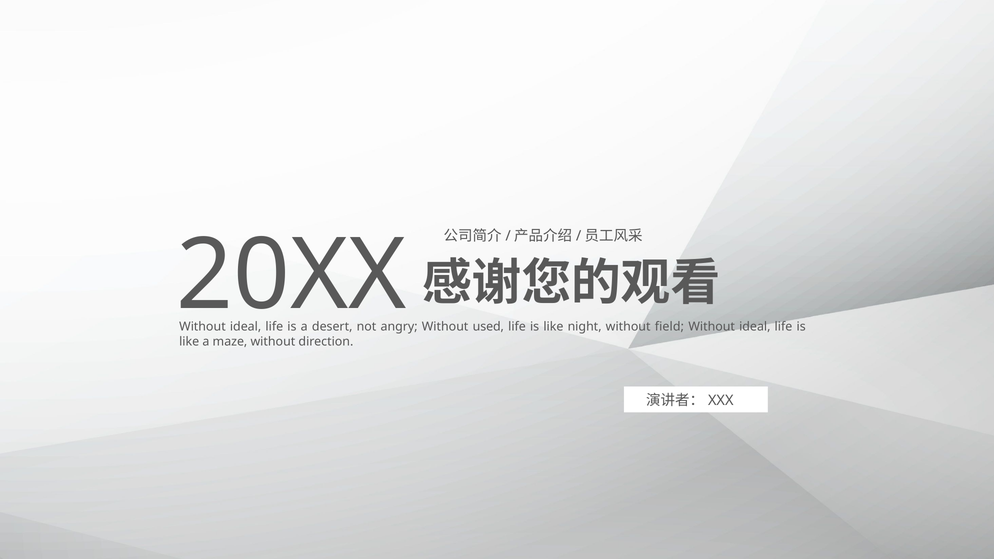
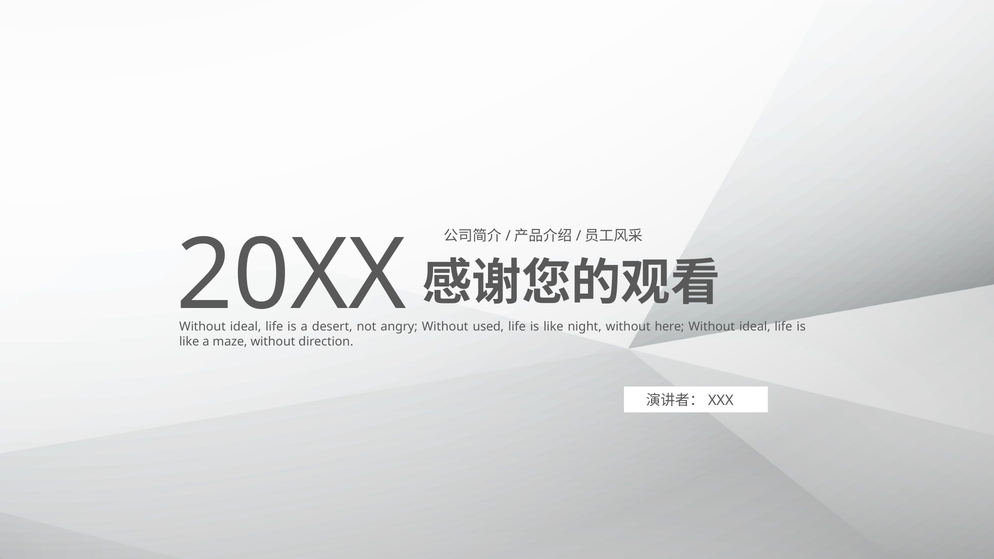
field: field -> here
